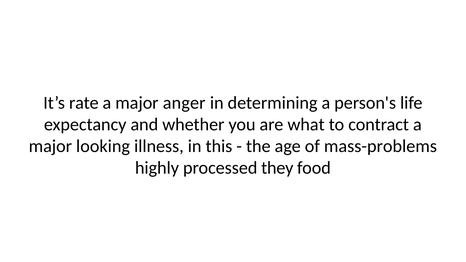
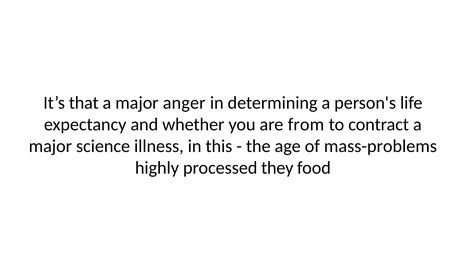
rate: rate -> that
what: what -> from
looking: looking -> science
